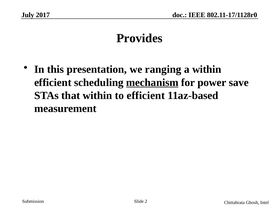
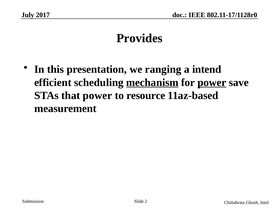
a within: within -> intend
power at (212, 82) underline: none -> present
that within: within -> power
to efficient: efficient -> resource
